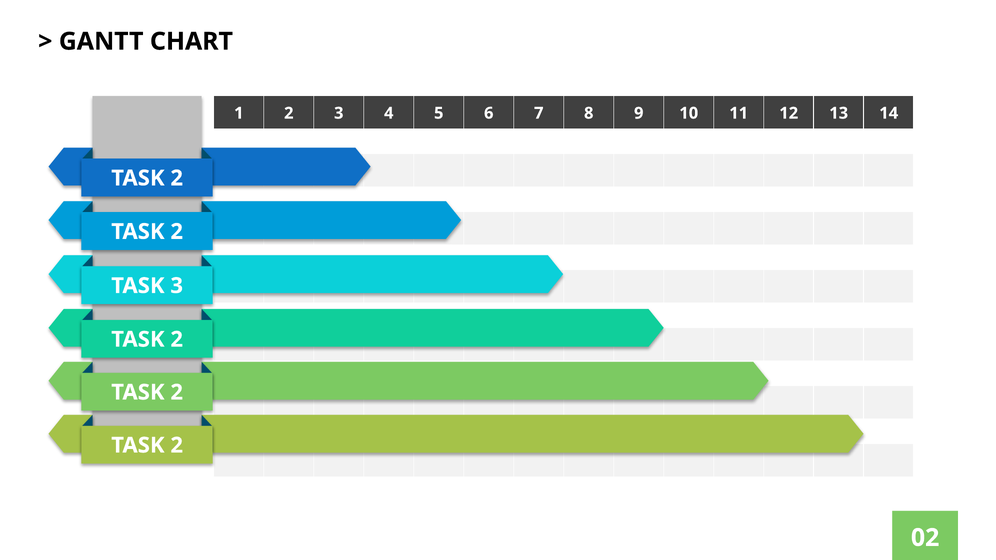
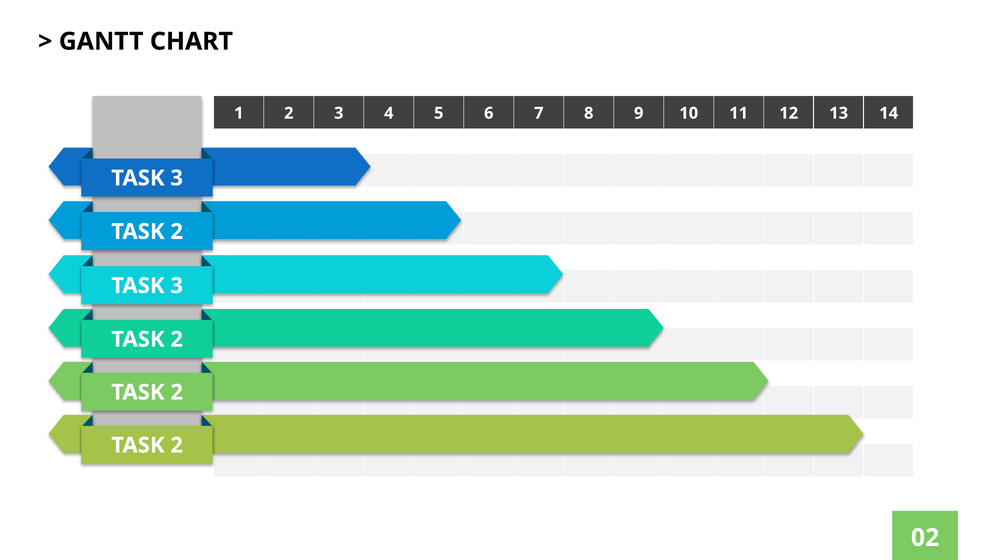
2 at (177, 178): 2 -> 3
